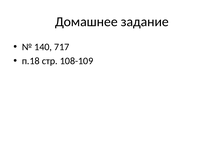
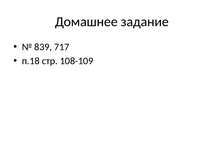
140: 140 -> 839
